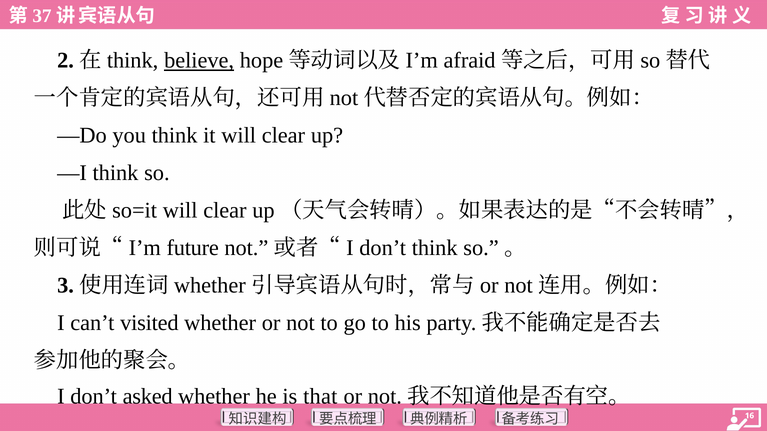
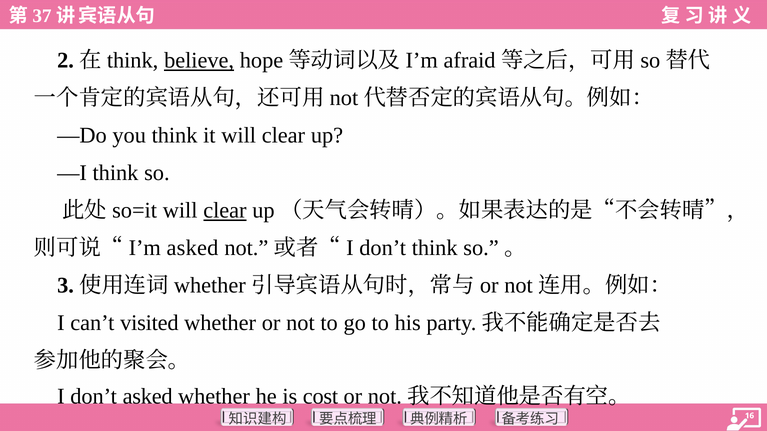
clear at (225, 211) underline: none -> present
future at (193, 248): future -> asked
that: that -> cost
